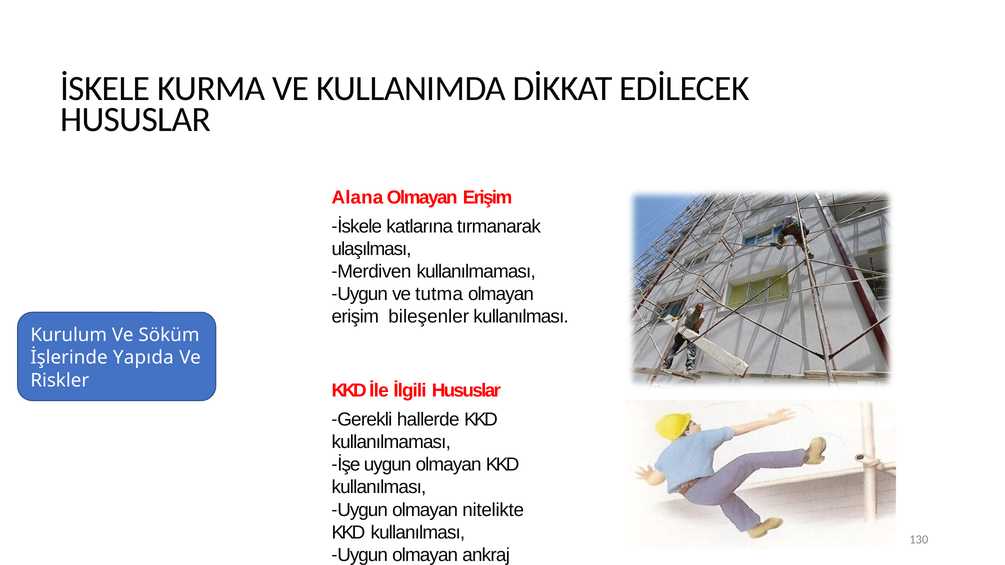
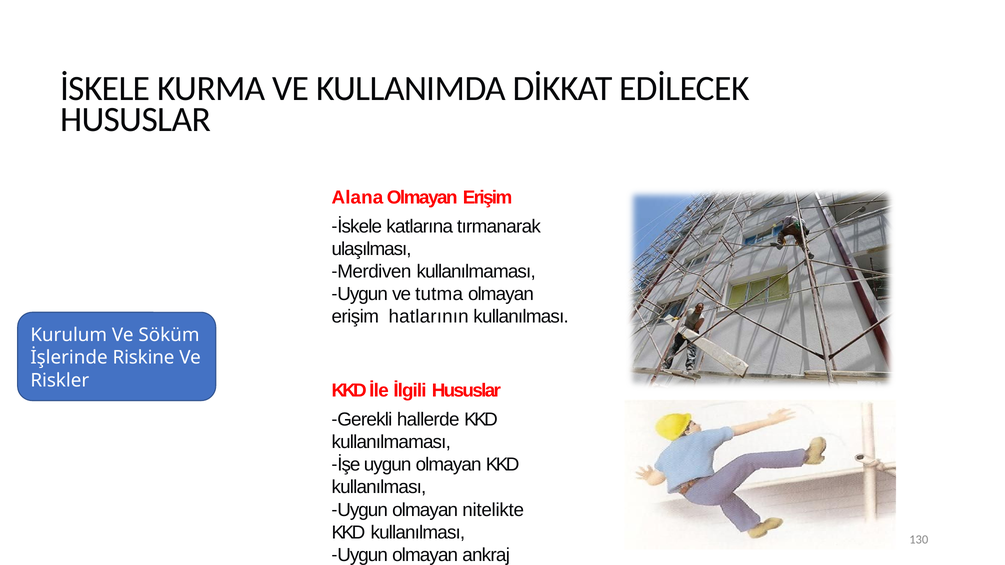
bileşenler: bileşenler -> hatlarının
Yapıda: Yapıda -> Riskine
